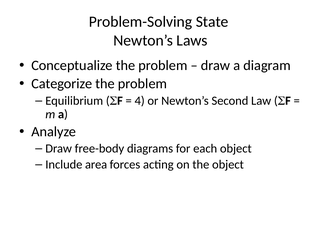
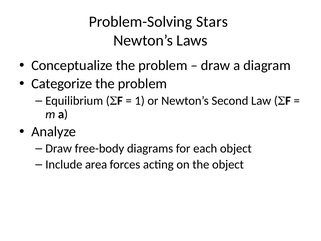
State: State -> Stars
4: 4 -> 1
